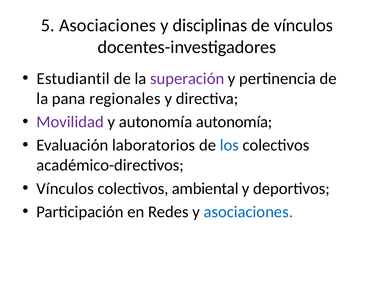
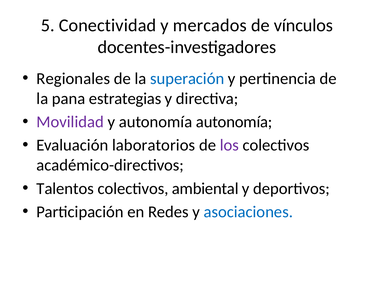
5 Asociaciones: Asociaciones -> Conectividad
disciplinas: disciplinas -> mercados
Estudiantil: Estudiantil -> Regionales
superación colour: purple -> blue
regionales: regionales -> estrategias
los colour: blue -> purple
Vínculos at (65, 188): Vínculos -> Talentos
